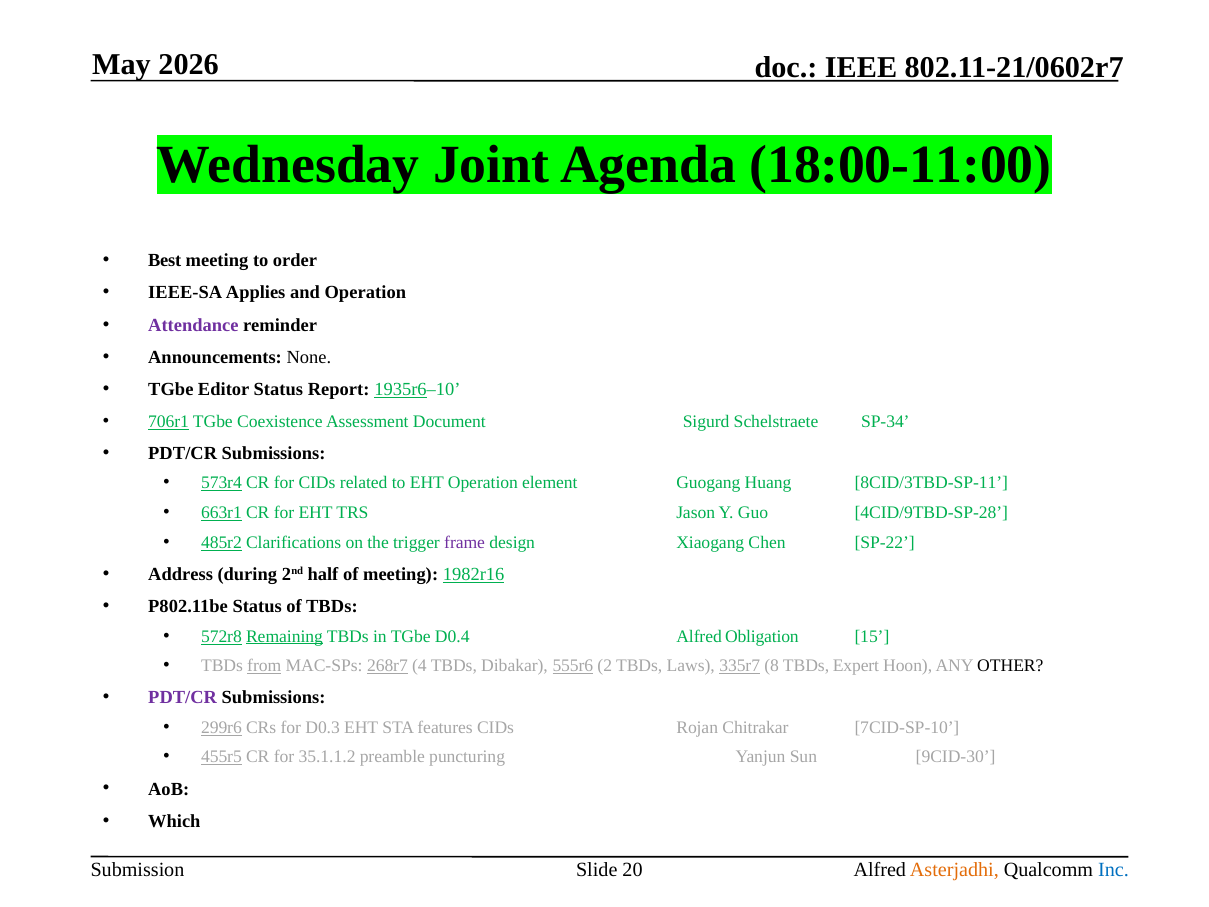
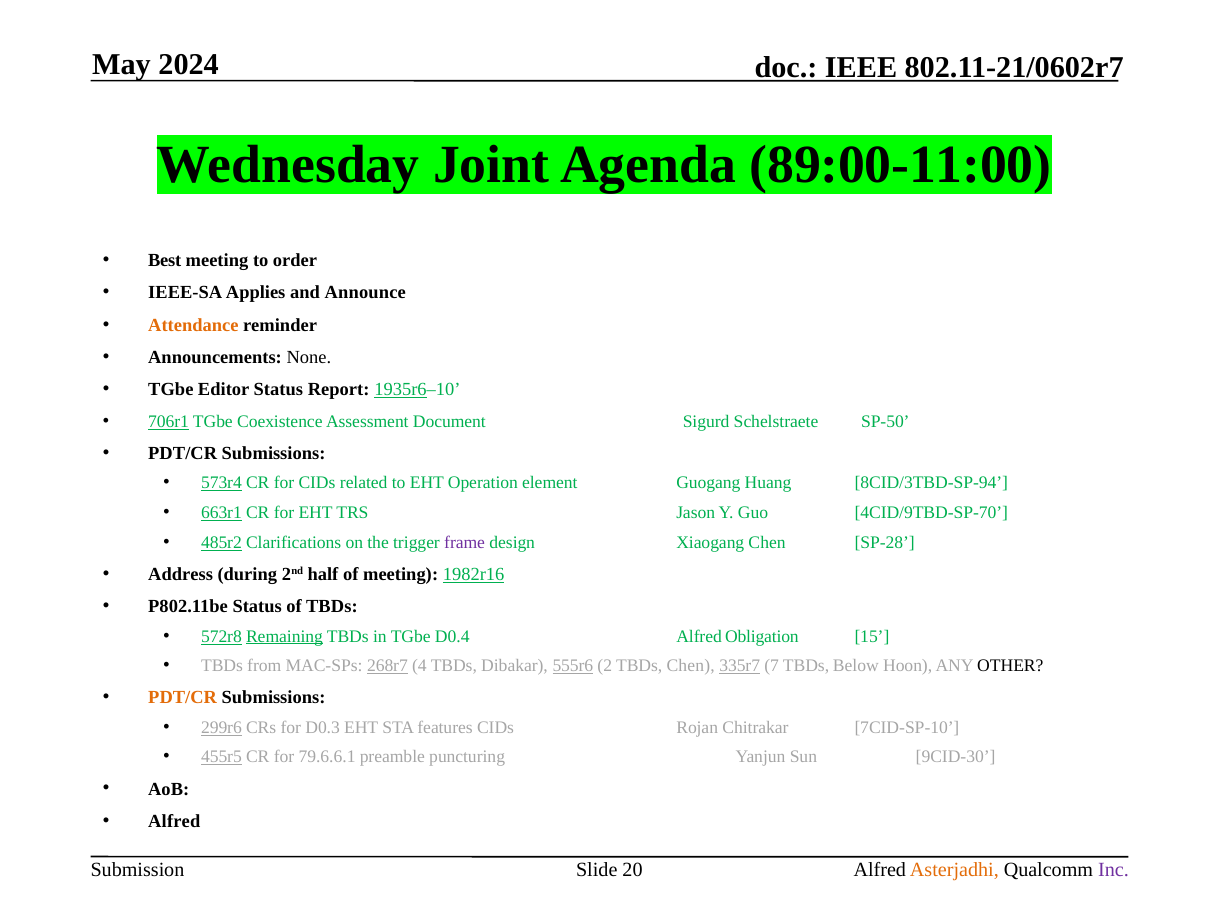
2026: 2026 -> 2024
18:00-11:00: 18:00-11:00 -> 89:00-11:00
and Operation: Operation -> Announce
Attendance colour: purple -> orange
SP-34: SP-34 -> SP-50
8CID/3TBD-SP-11: 8CID/3TBD-SP-11 -> 8CID/3TBD-SP-94
4CID/9TBD-SP-28: 4CID/9TBD-SP-28 -> 4CID/9TBD-SP-70
SP-22: SP-22 -> SP-28
from underline: present -> none
TBDs Laws: Laws -> Chen
8: 8 -> 7
Expert: Expert -> Below
PDT/CR at (183, 697) colour: purple -> orange
35.1.1.2: 35.1.1.2 -> 79.6.6.1
Which at (174, 821): Which -> Alfred
Inc colour: blue -> purple
